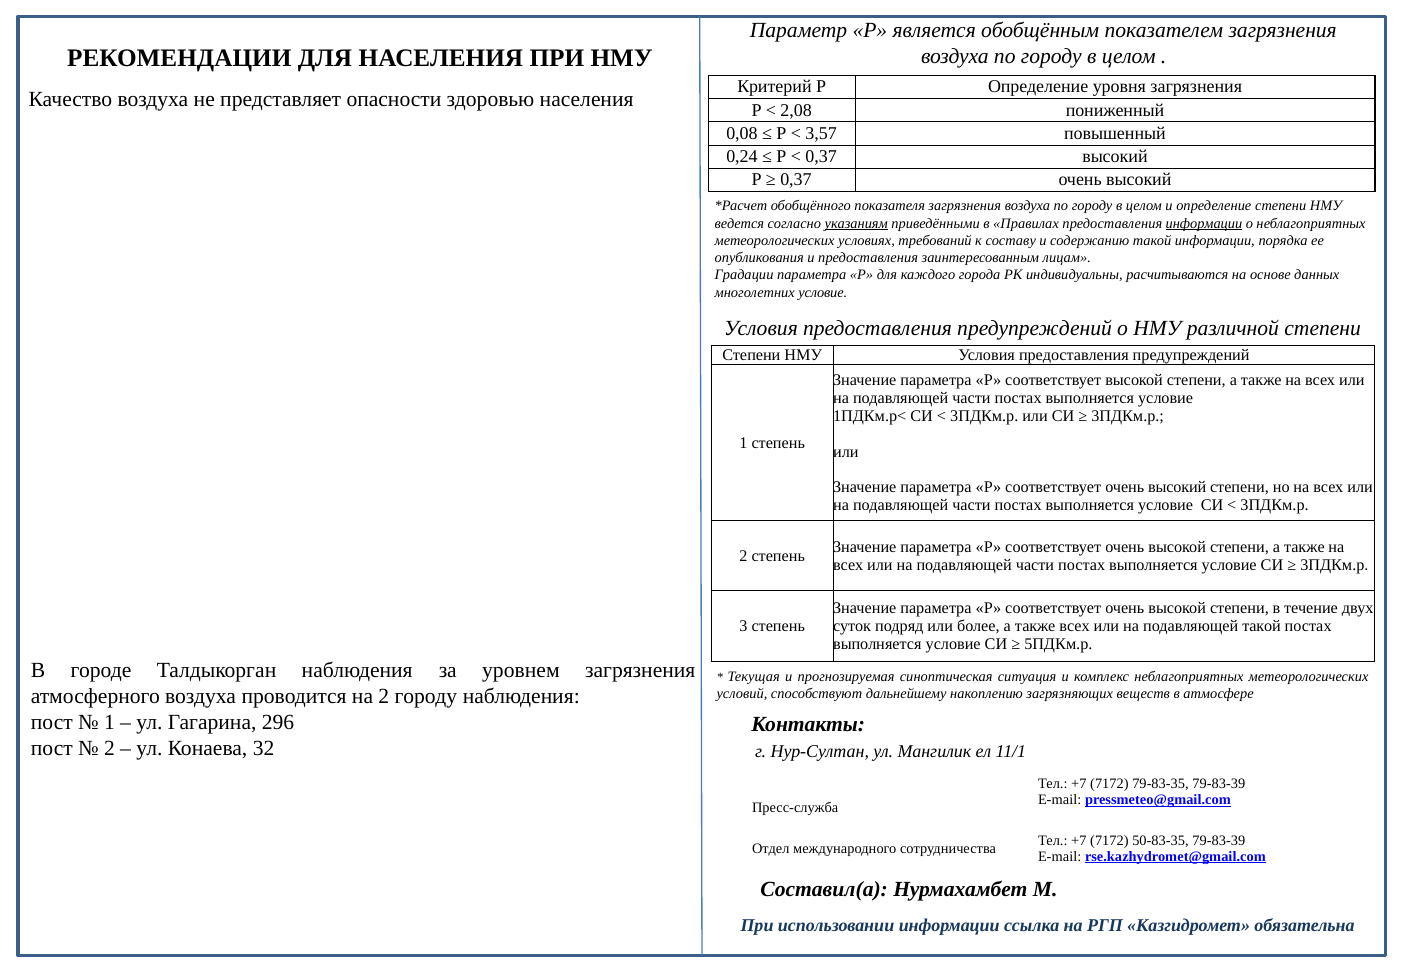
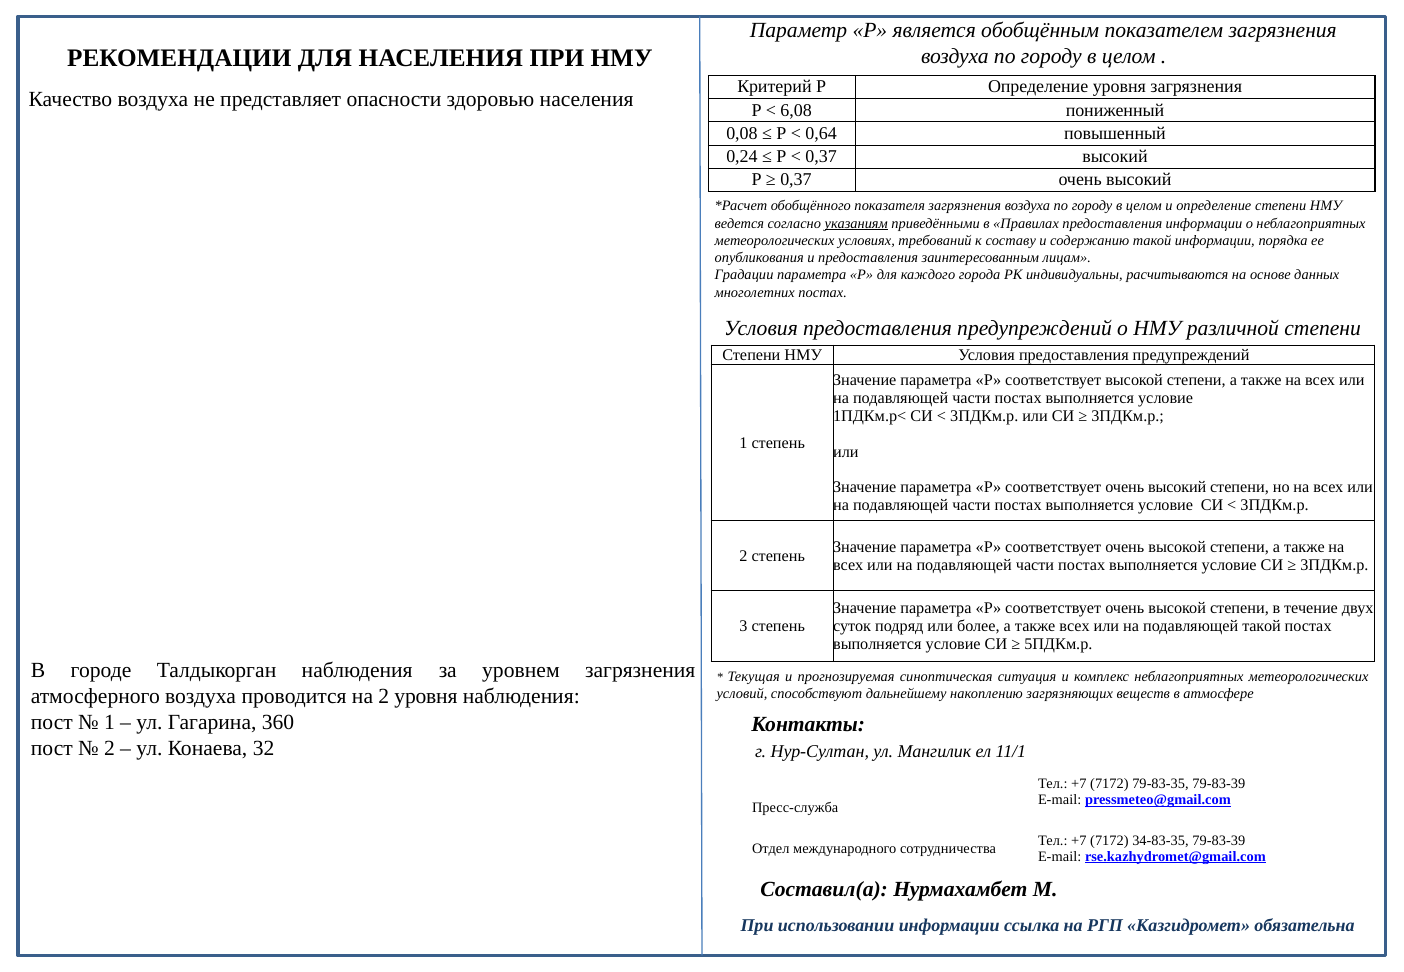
2,08: 2,08 -> 6,08
3,57: 3,57 -> 0,64
информации at (1204, 223) underline: present -> none
многолетних условие: условие -> постах
2 городу: городу -> уровня
296: 296 -> 360
50-83-35: 50-83-35 -> 34-83-35
